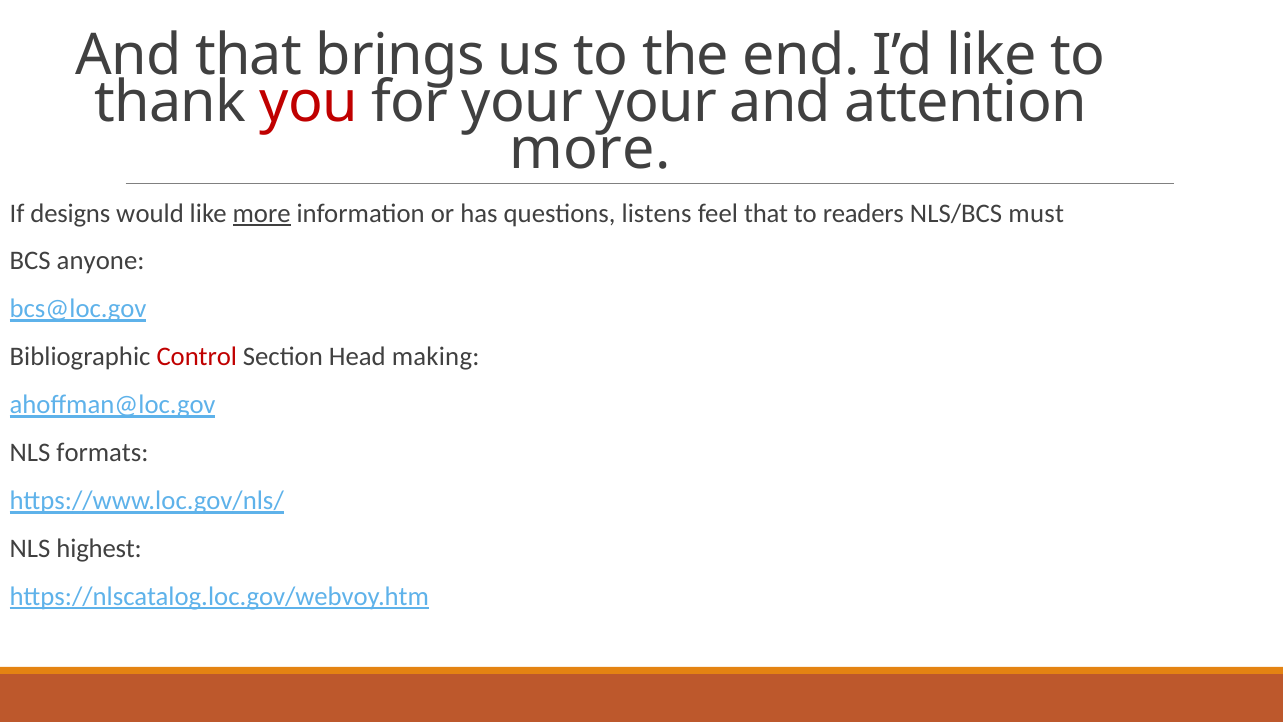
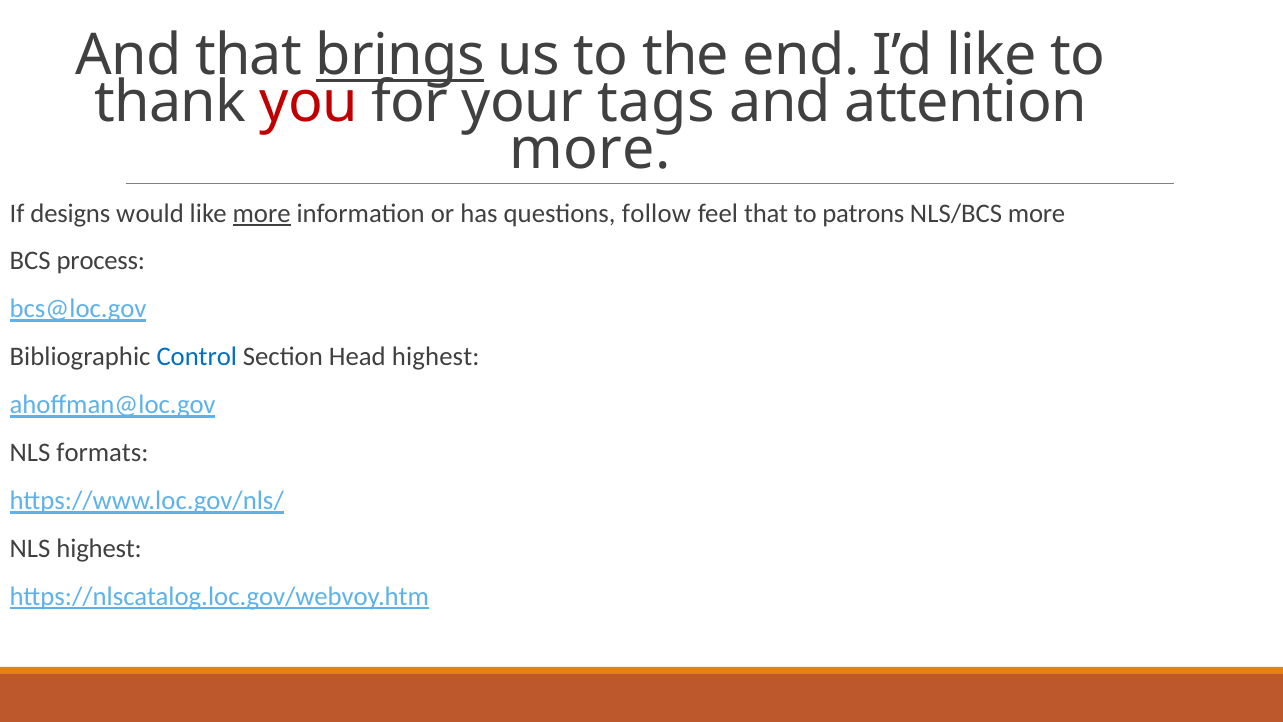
brings underline: none -> present
your your: your -> tags
listens: listens -> follow
readers: readers -> patrons
NLS/BCS must: must -> more
anyone: anyone -> process
Control colour: red -> blue
Head making: making -> highest
